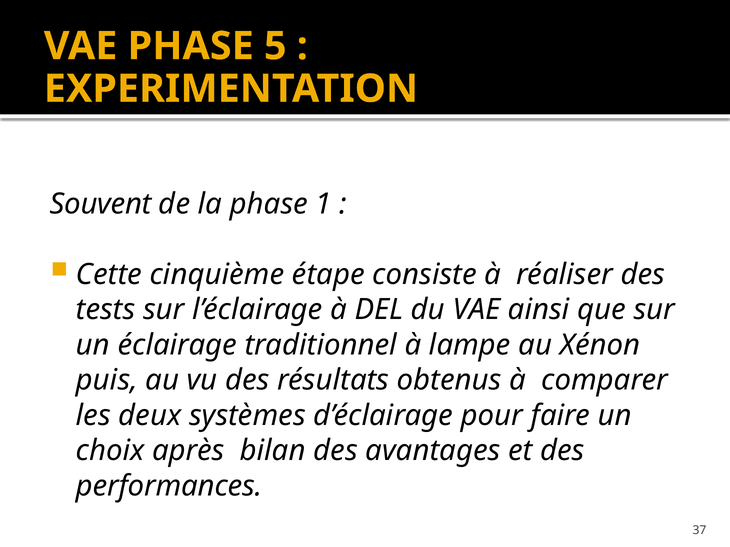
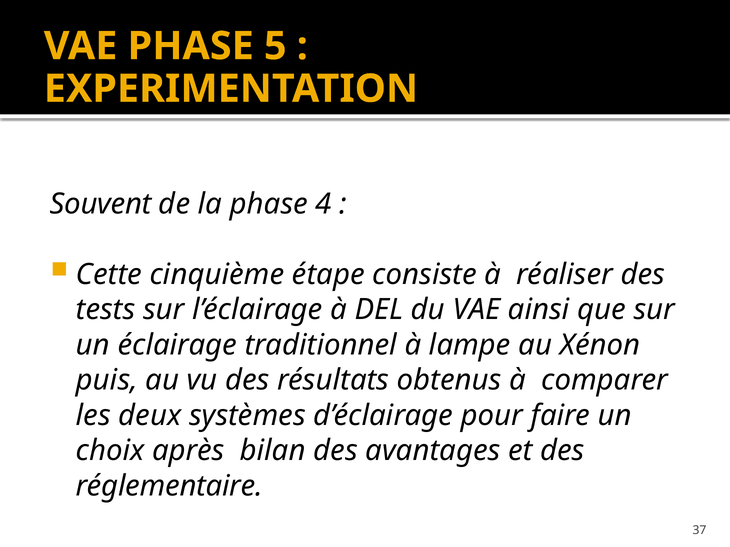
1: 1 -> 4
performances: performances -> réglementaire
